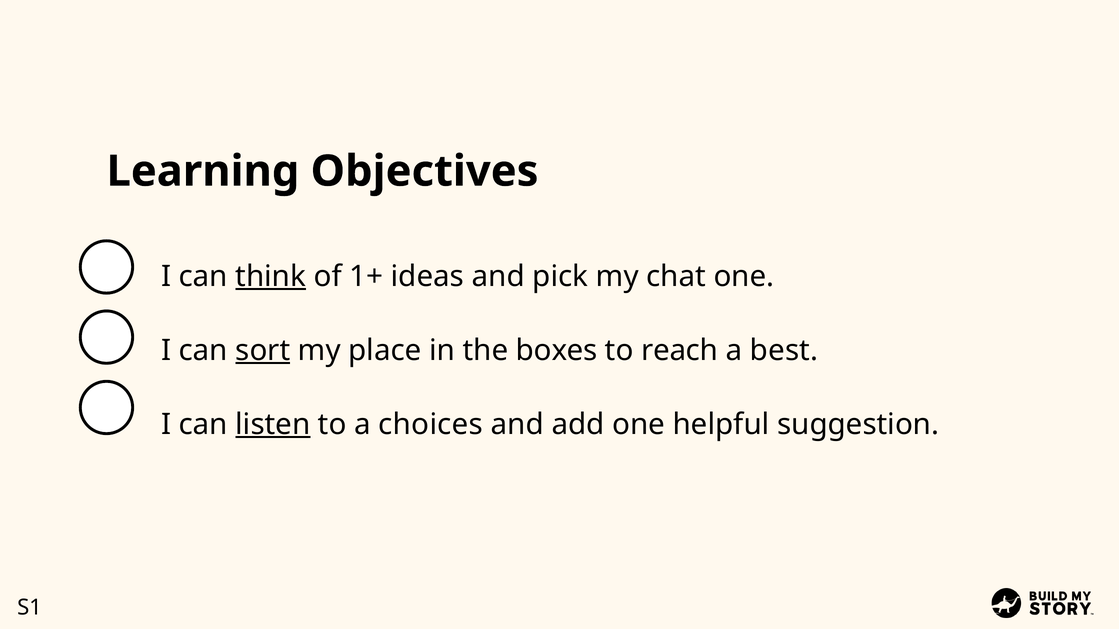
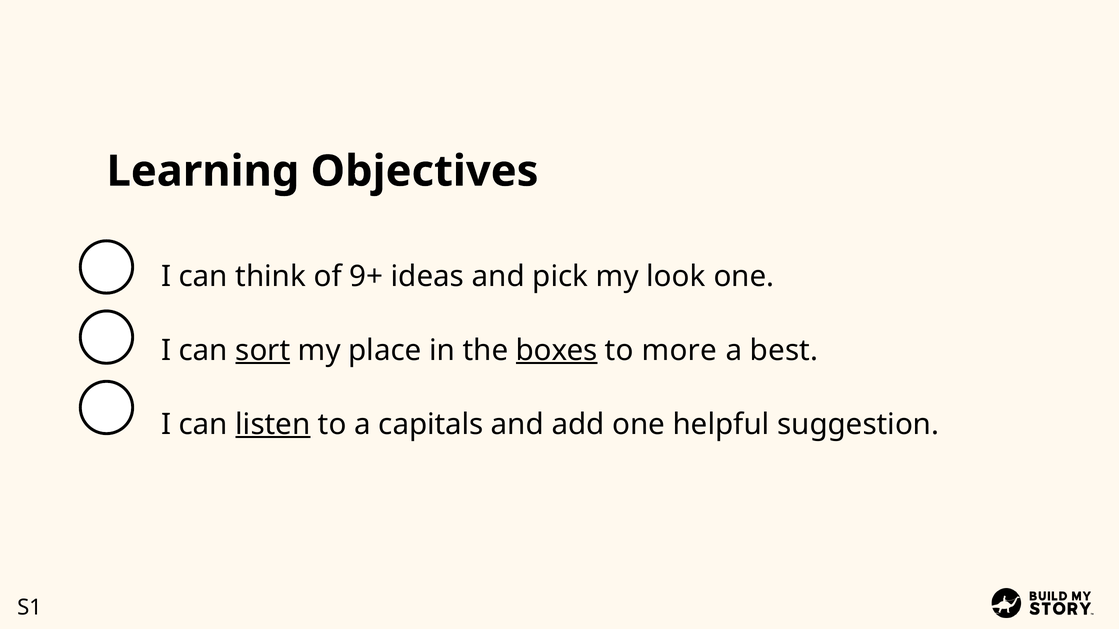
think underline: present -> none
1+: 1+ -> 9+
chat: chat -> look
boxes underline: none -> present
reach: reach -> more
choices: choices -> capitals
